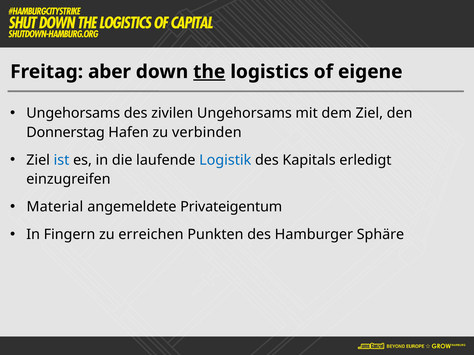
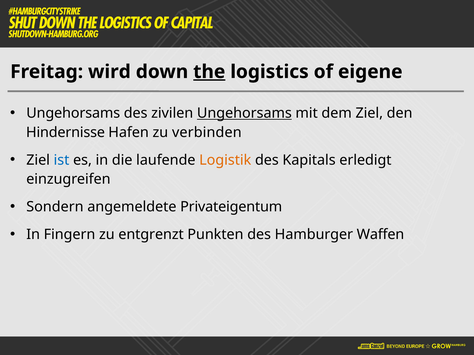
aber: aber -> wird
Ungehorsams at (244, 113) underline: none -> present
Donnerstag: Donnerstag -> Hindernisse
Logistik colour: blue -> orange
Material: Material -> Sondern
erreichen: erreichen -> entgrenzt
Sphäre: Sphäre -> Waffen
